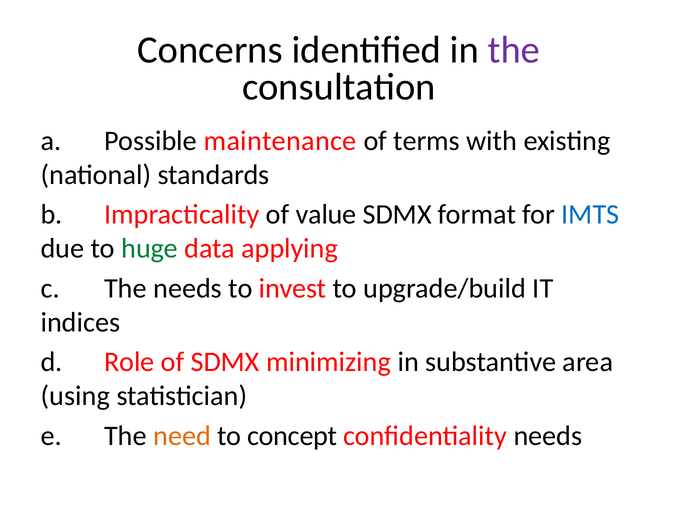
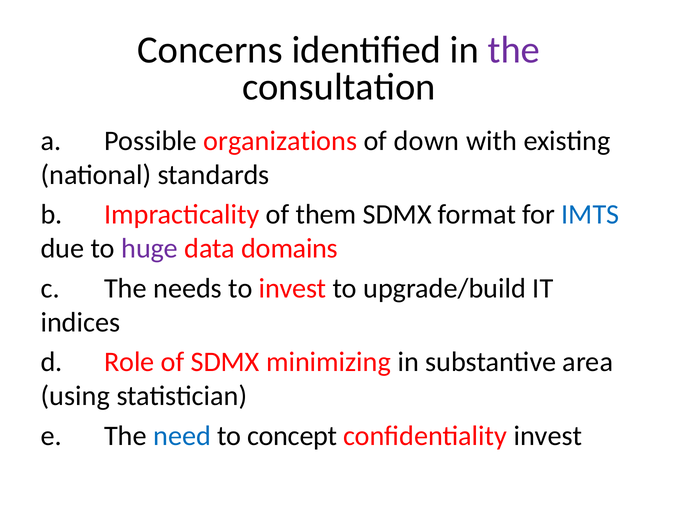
maintenance: maintenance -> organizations
terms: terms -> down
value: value -> them
huge colour: green -> purple
applying: applying -> domains
need colour: orange -> blue
confidentiality needs: needs -> invest
